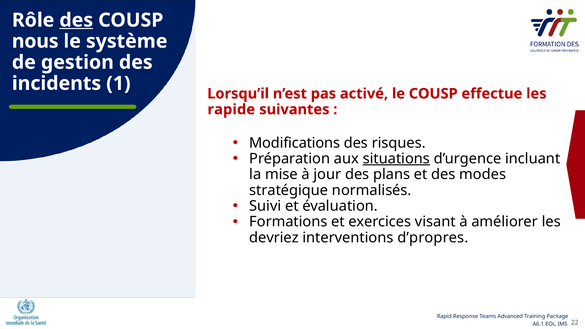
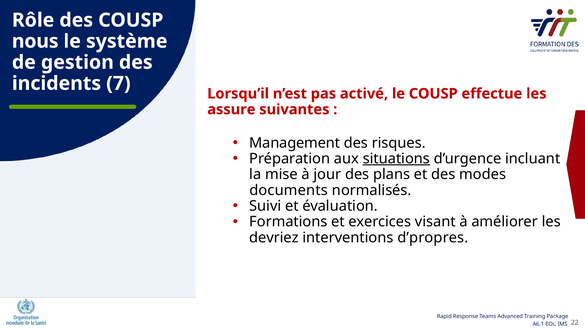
des at (76, 20) underline: present -> none
1: 1 -> 7
rapide: rapide -> assure
Modifications: Modifications -> Management
stratégique: stratégique -> documents
